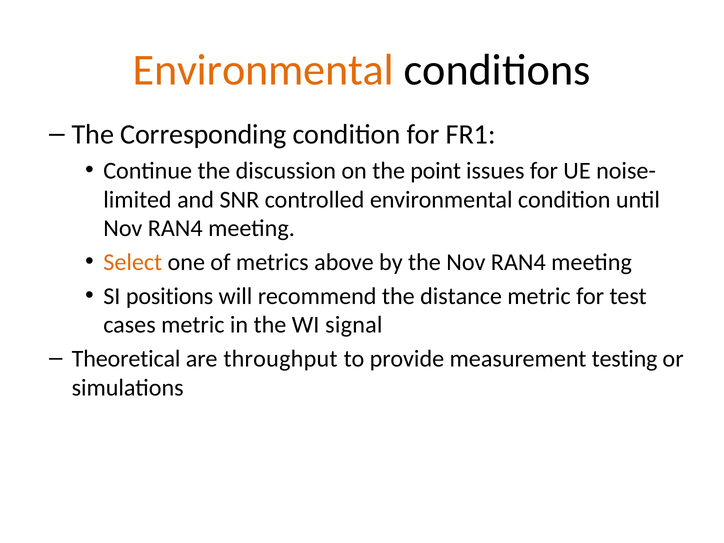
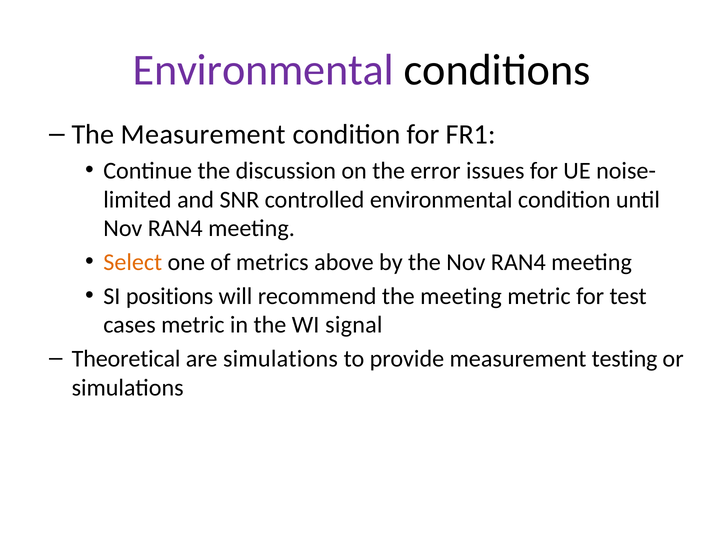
Environmental at (263, 70) colour: orange -> purple
The Corresponding: Corresponding -> Measurement
point: point -> error
the distance: distance -> meeting
are throughput: throughput -> simulations
